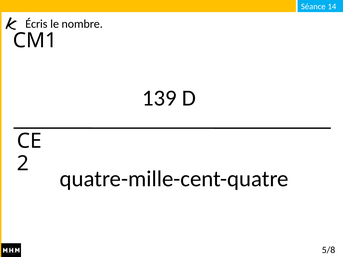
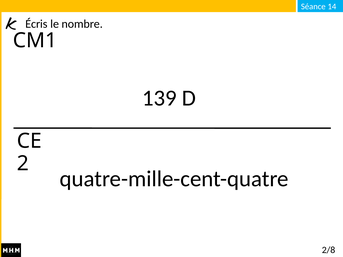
5/8: 5/8 -> 2/8
